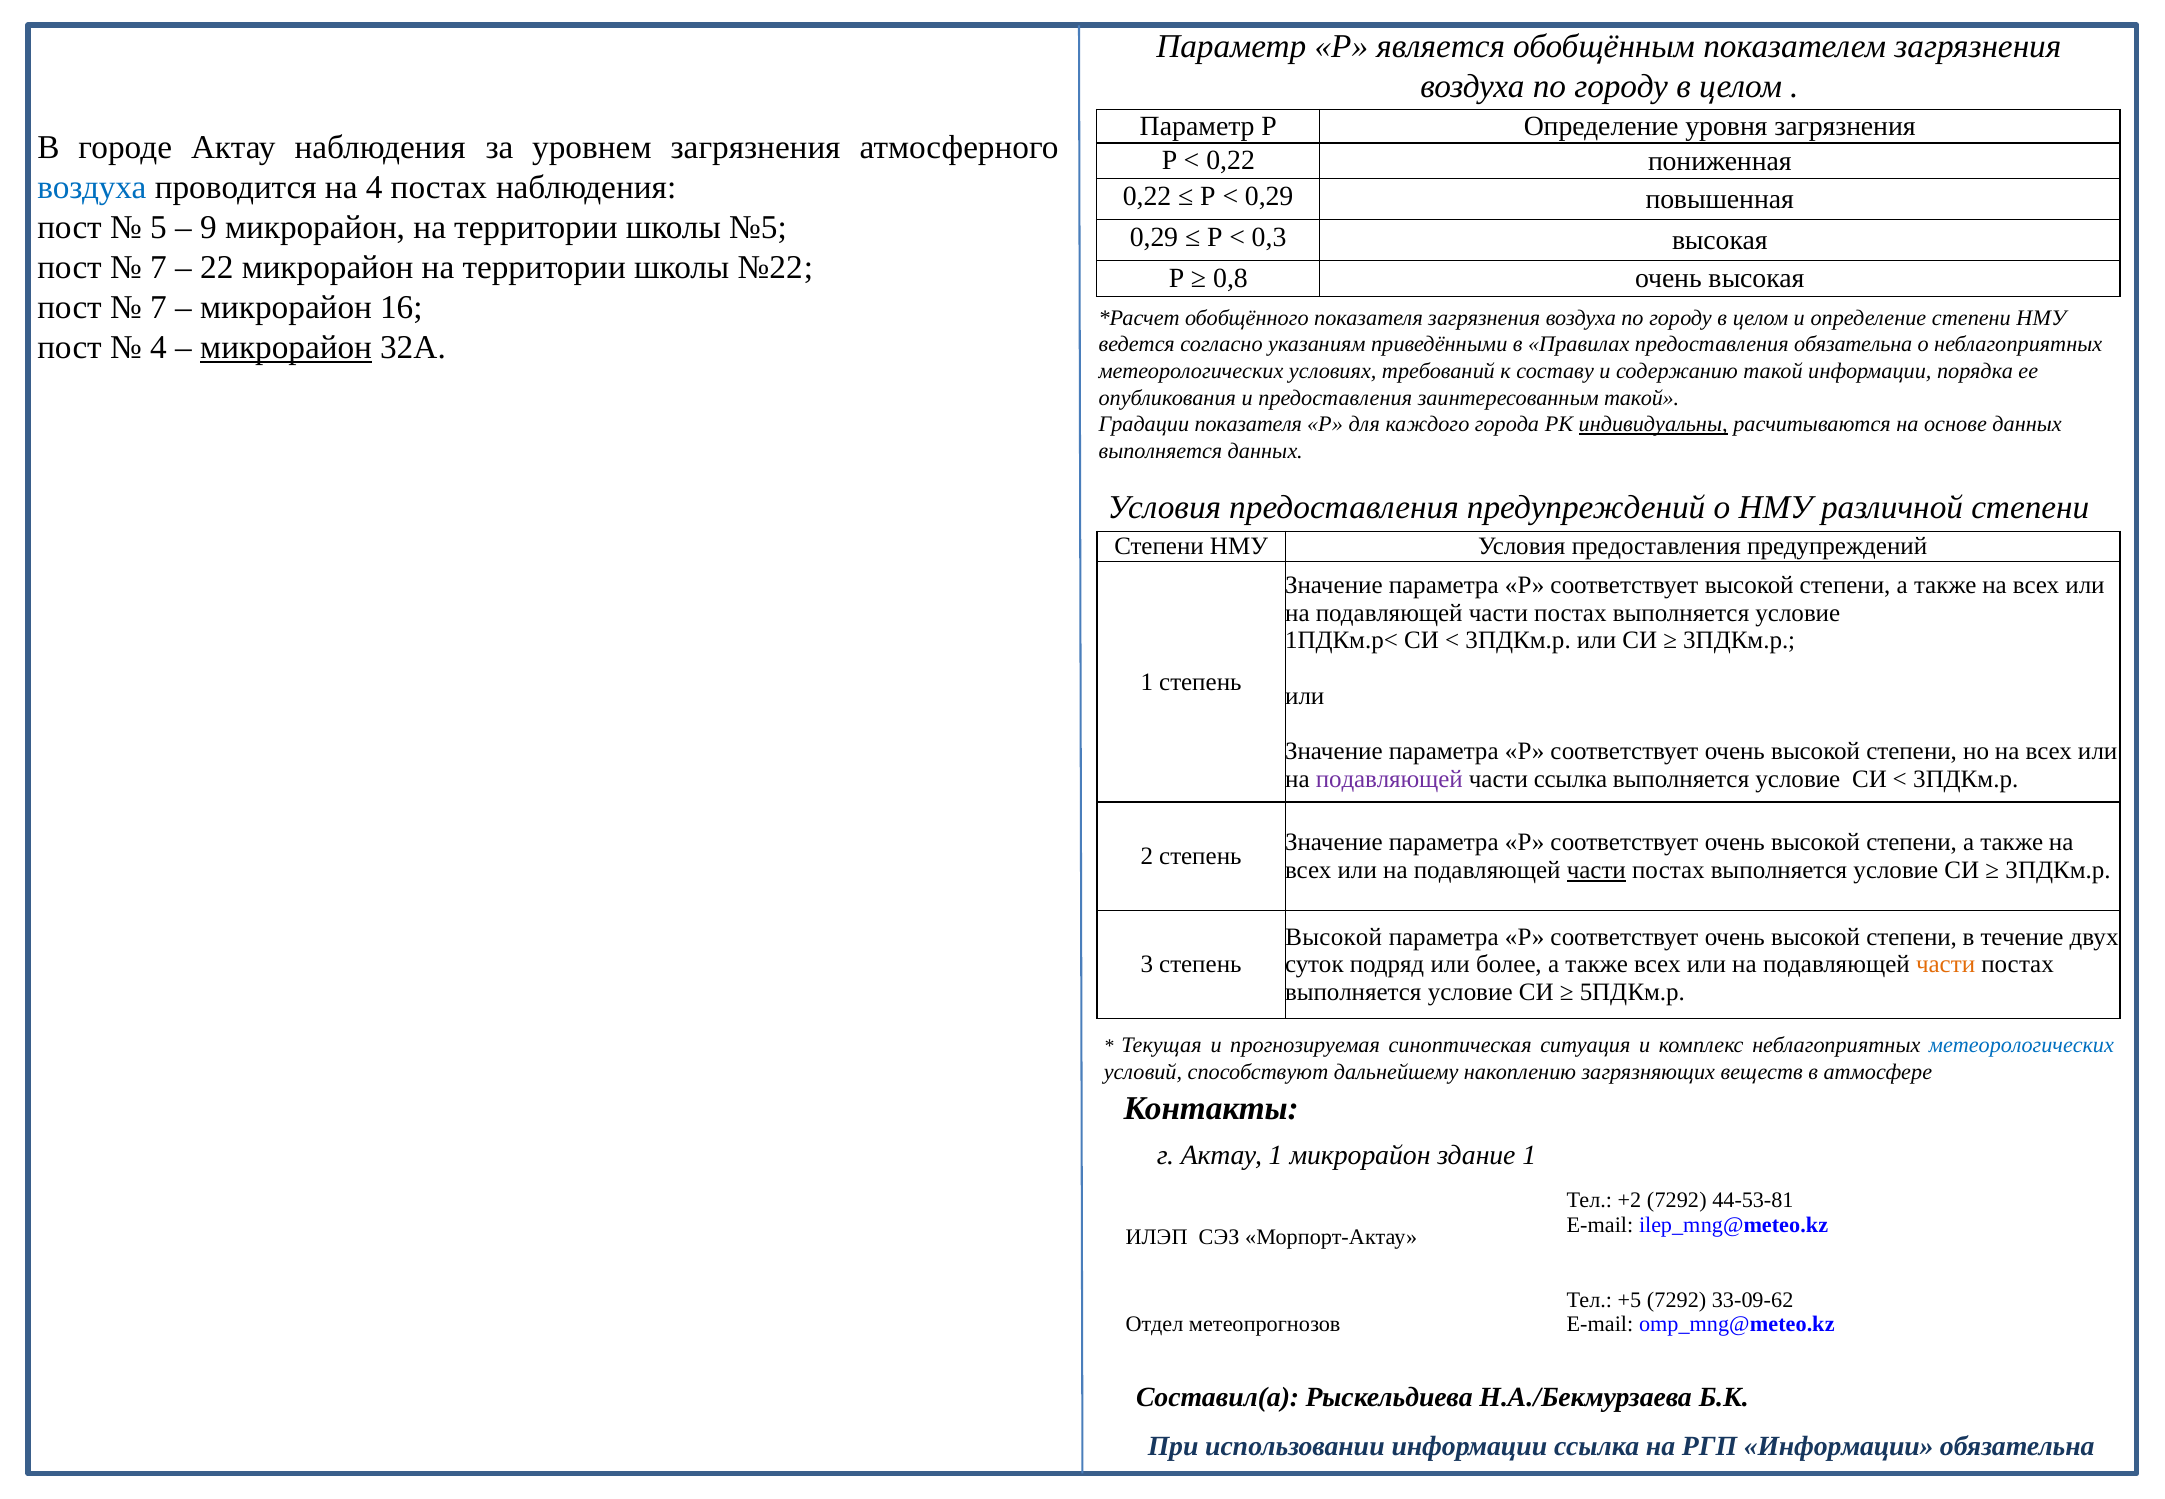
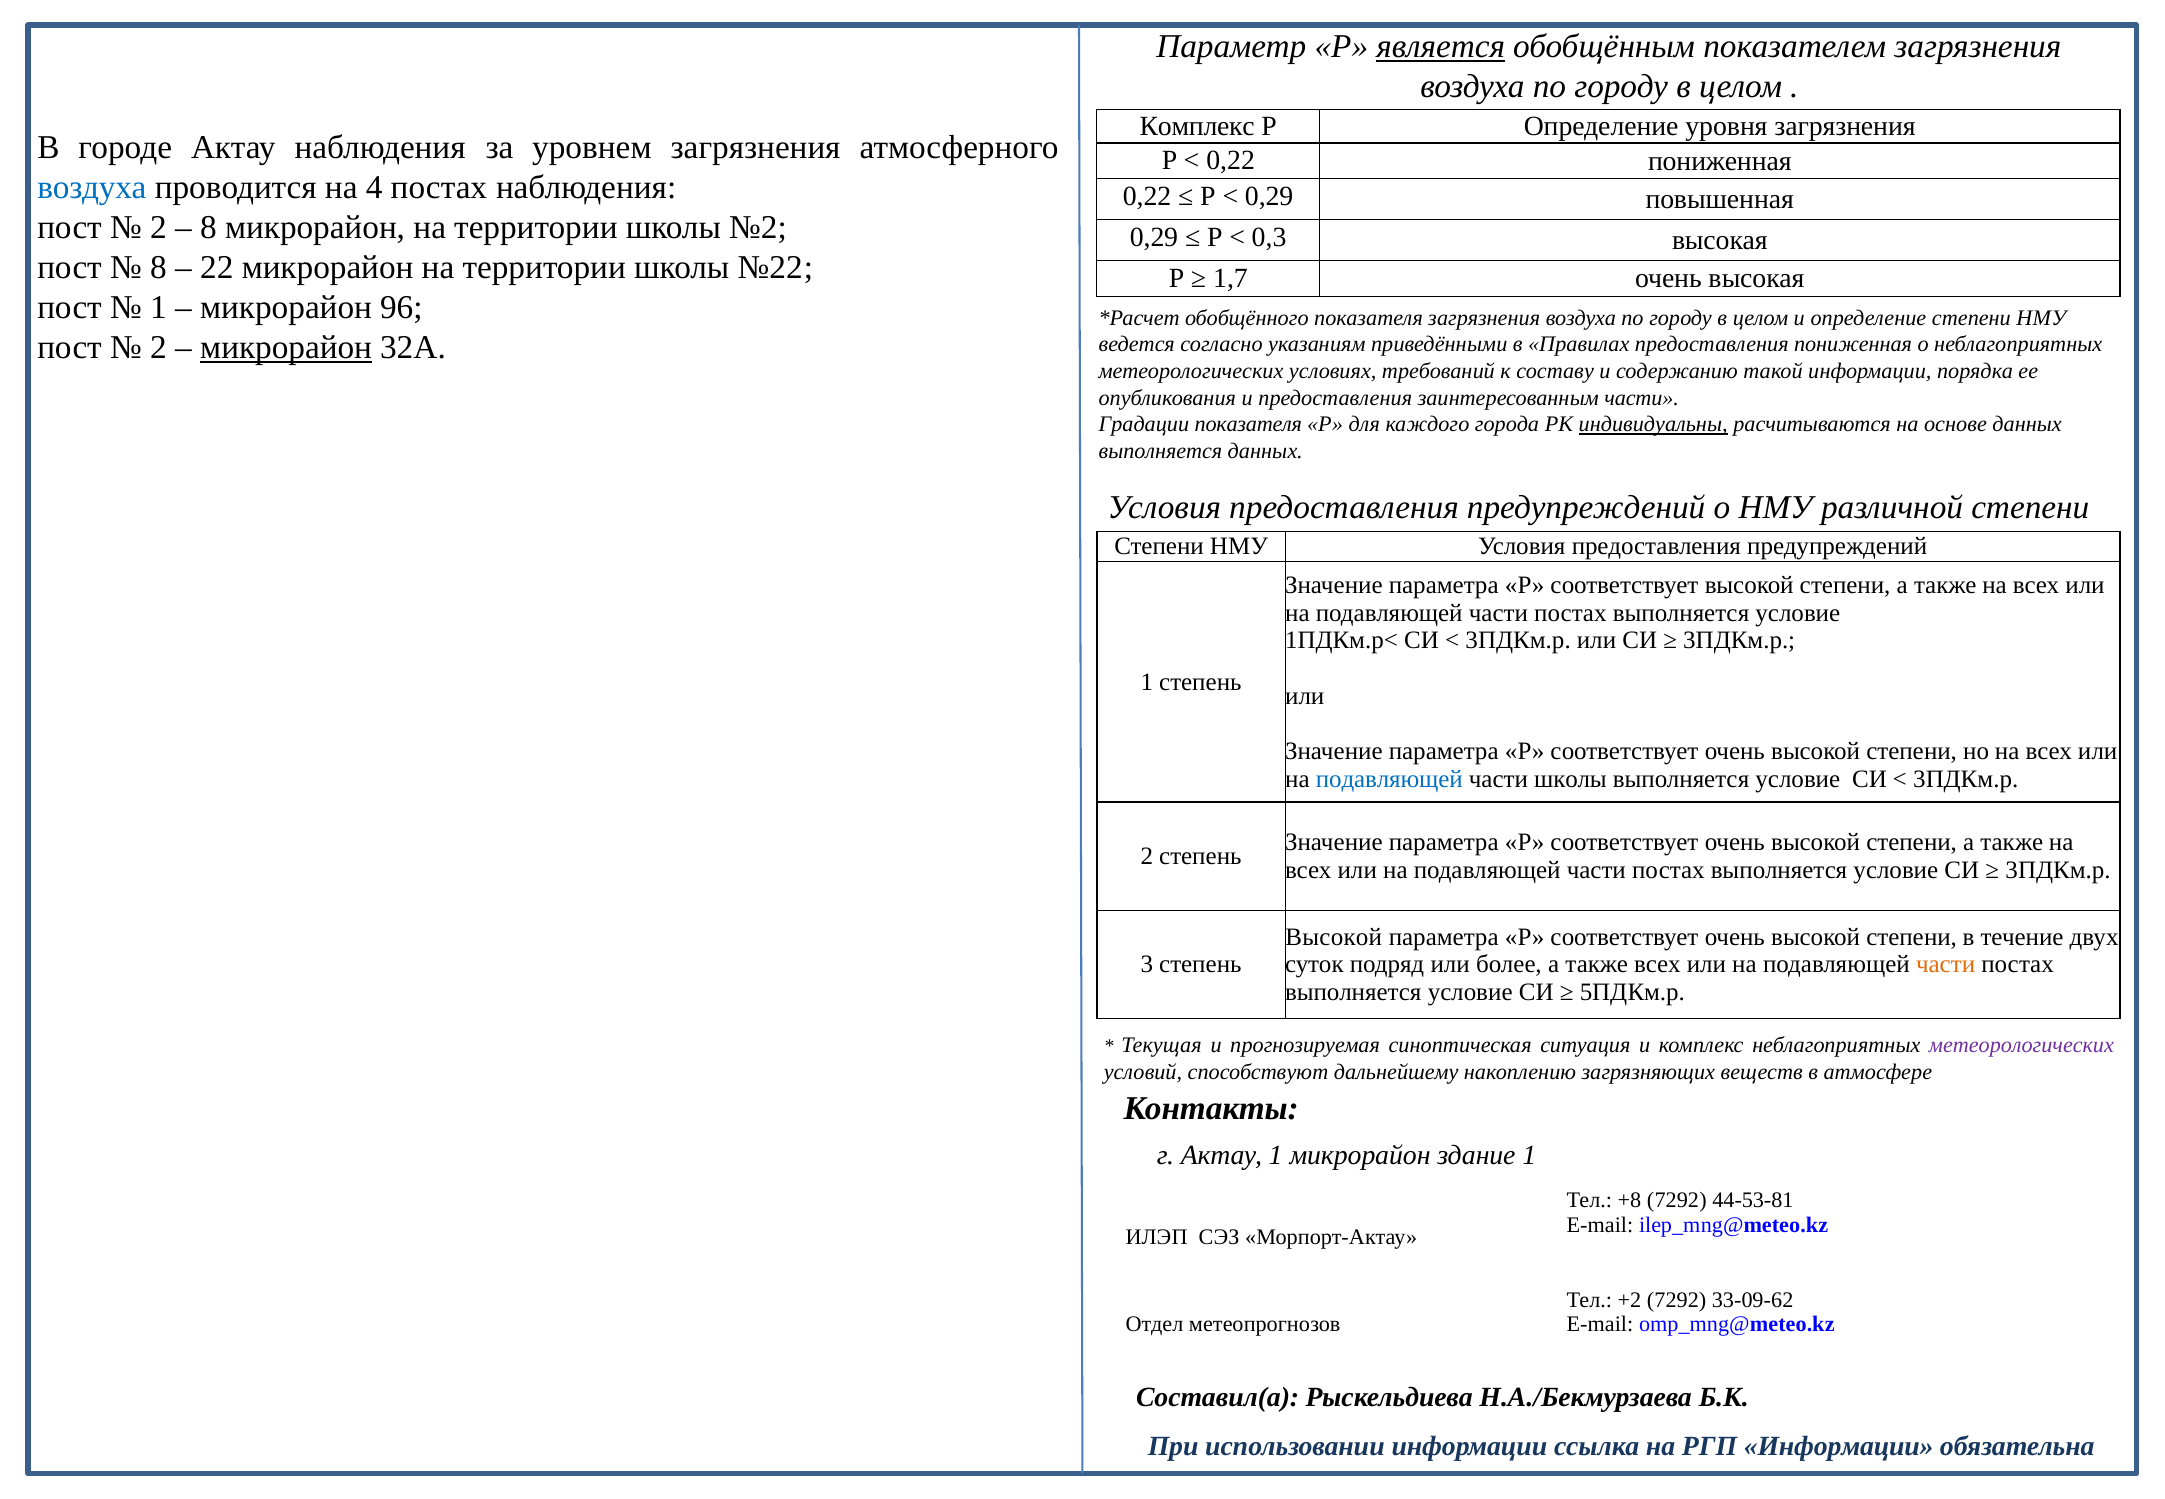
является underline: none -> present
Параметр at (1197, 126): Параметр -> Комплекс
5 at (158, 228): 5 -> 2
9 at (209, 228): 9 -> 8
№5: №5 -> №2
7 at (158, 268): 7 -> 8
0,8: 0,8 -> 1,7
7 at (158, 308): 7 -> 1
16: 16 -> 96
4 at (158, 348): 4 -> 2
предоставления обязательна: обязательна -> пониженная
заинтересованным такой: такой -> части
подавляющей at (1389, 779) colour: purple -> blue
части ссылка: ссылка -> школы
части at (1596, 870) underline: present -> none
метеорологических at (2021, 1045) colour: blue -> purple
+2: +2 -> +8
+5: +5 -> +2
